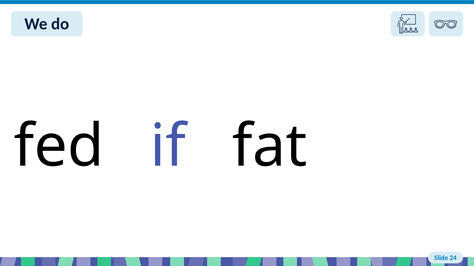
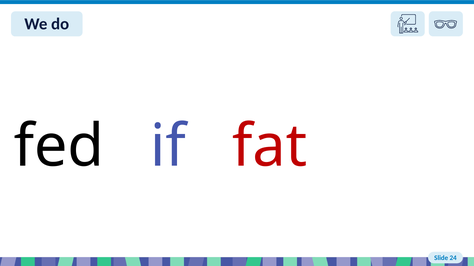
fat colour: black -> red
